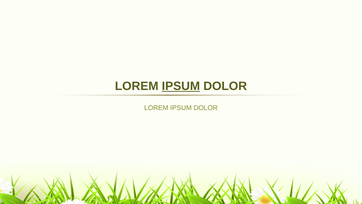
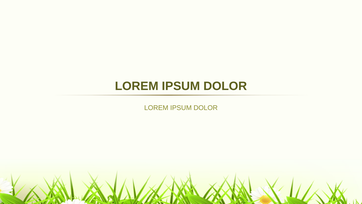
IPSUM at (181, 86) underline: present -> none
